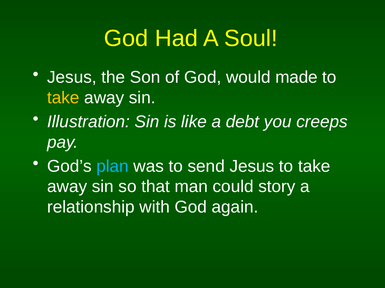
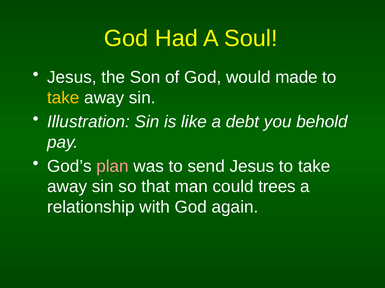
creeps: creeps -> behold
plan colour: light blue -> pink
story: story -> trees
